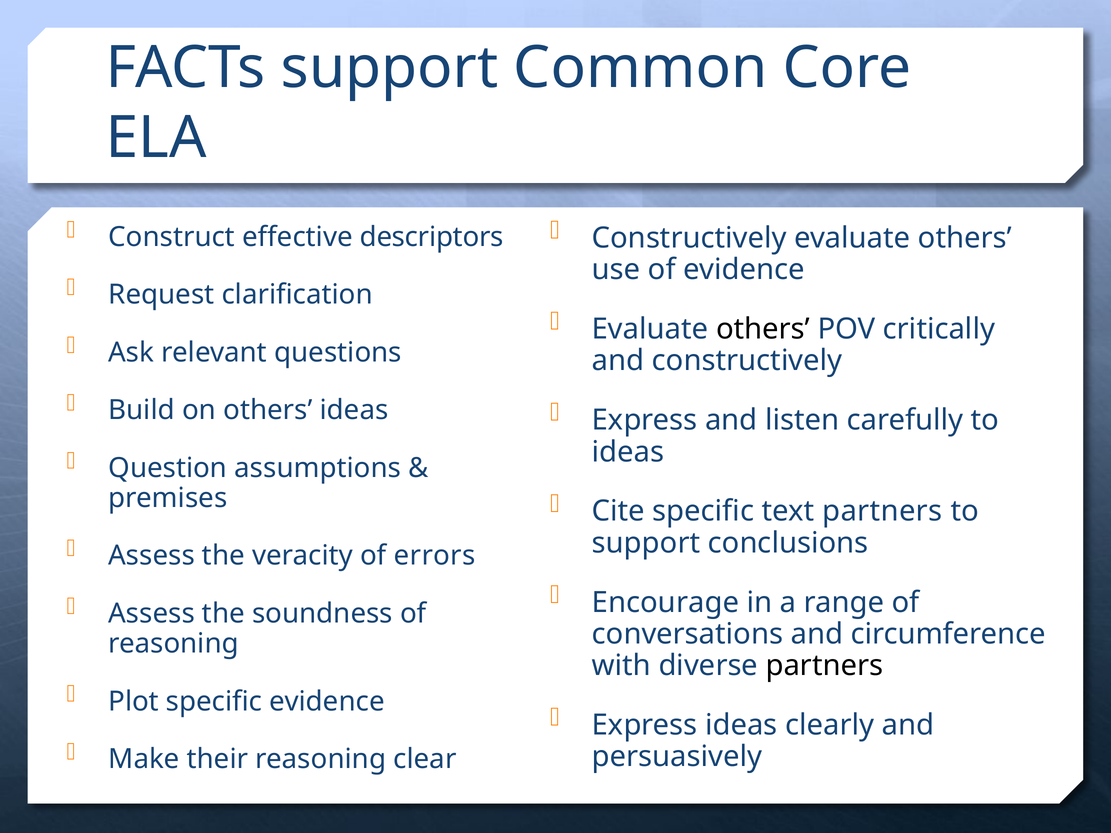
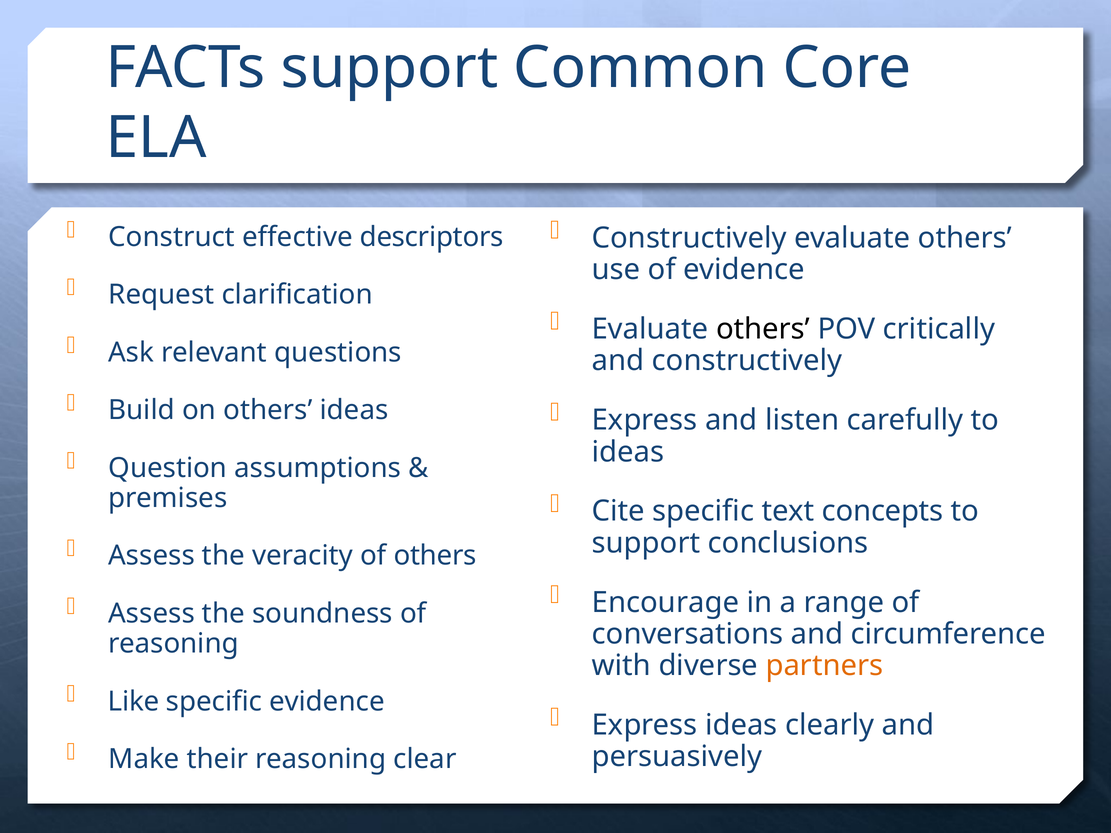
text partners: partners -> concepts
of errors: errors -> others
partners at (824, 666) colour: black -> orange
Plot: Plot -> Like
